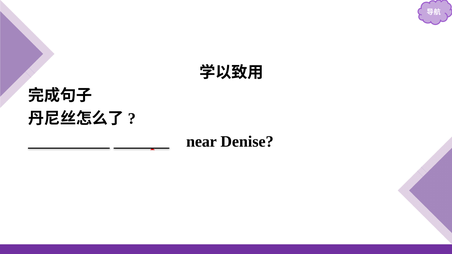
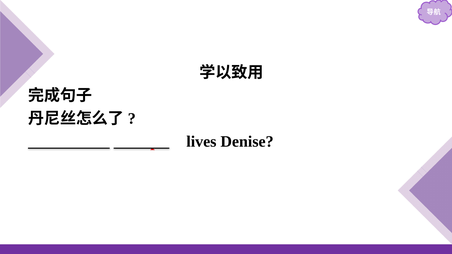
near: near -> lives
